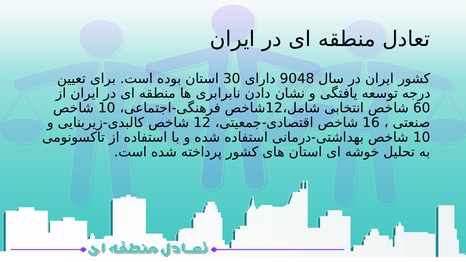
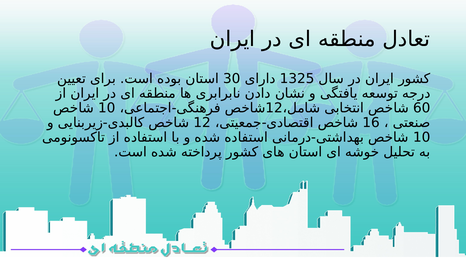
9048: 9048 -> 1325
